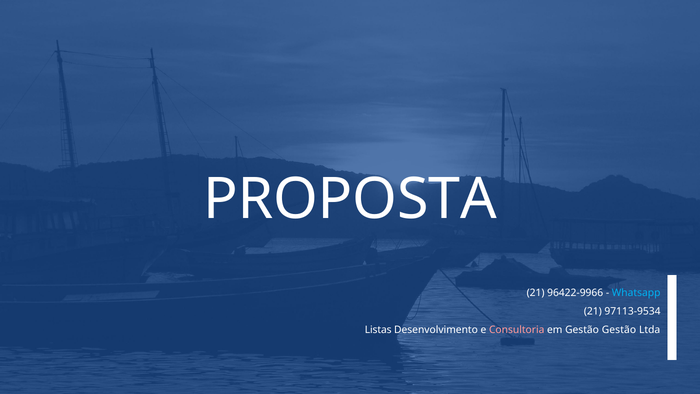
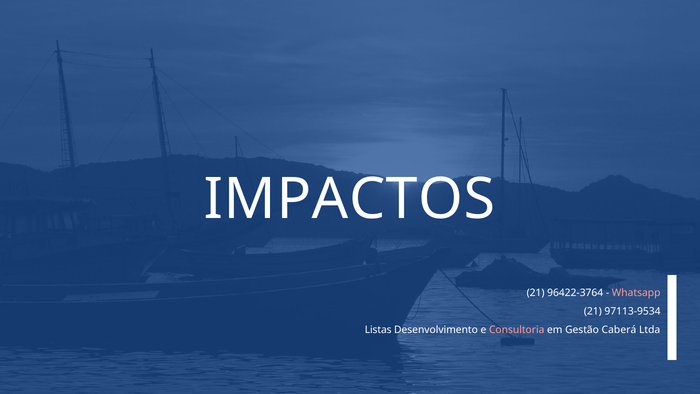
PROPOSTA: PROPOSTA -> IMPACTOS
96422-9966: 96422-9966 -> 96422-3764
Whatsapp colour: light blue -> pink
Gestão Gestão: Gestão -> Caberá
